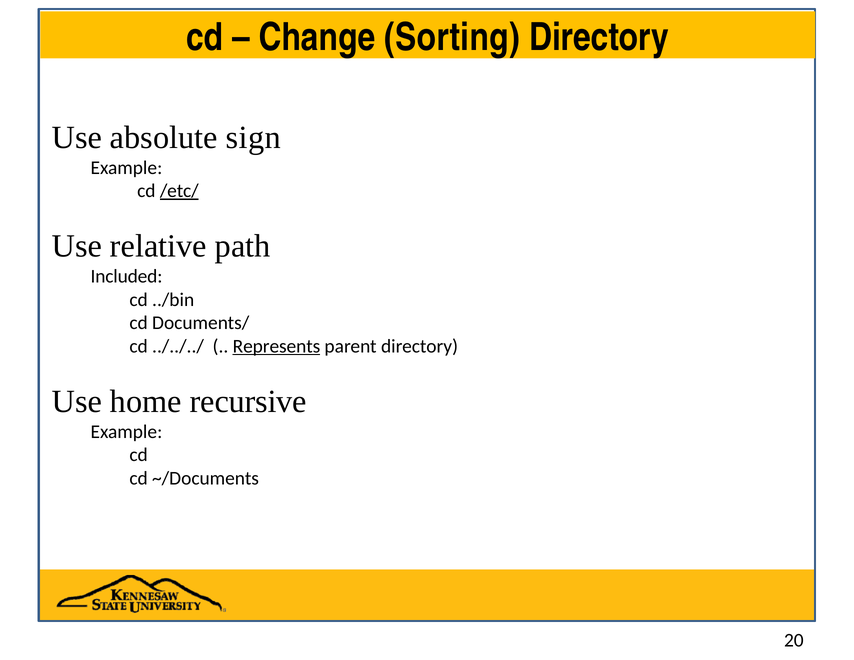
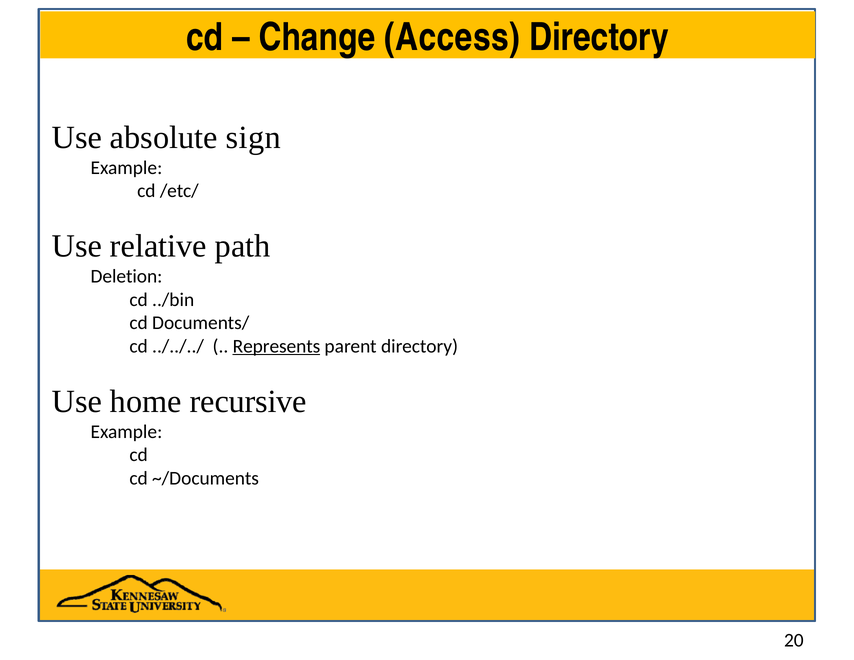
Sorting: Sorting -> Access
/etc/ underline: present -> none
Included: Included -> Deletion
